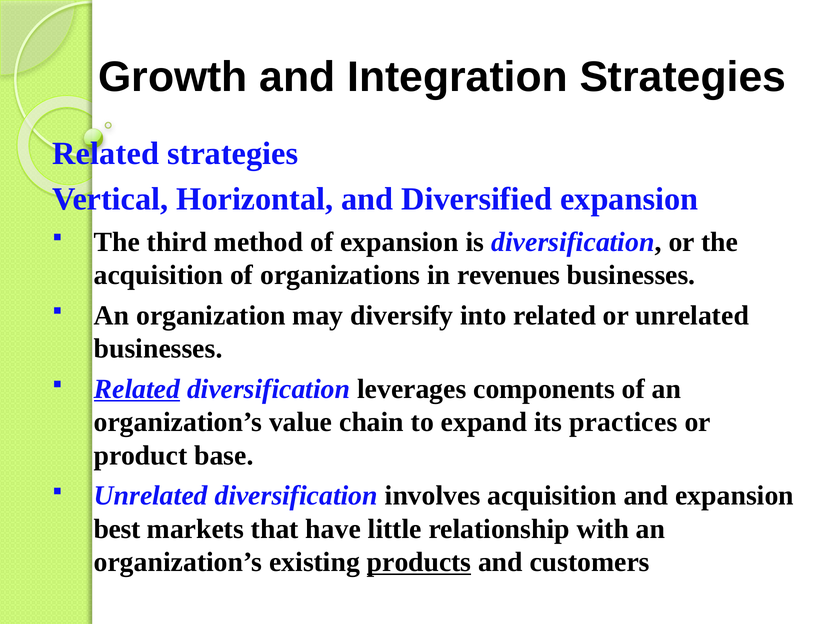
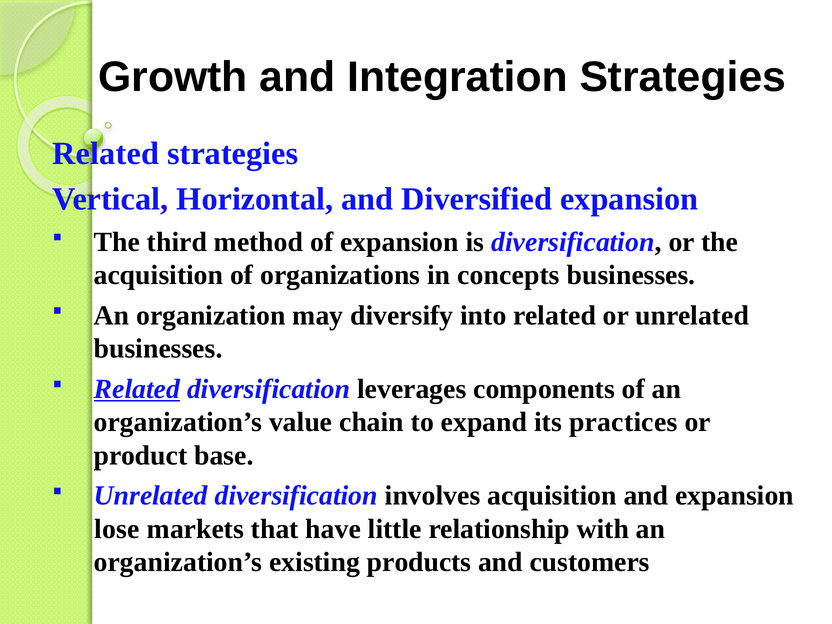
revenues: revenues -> concepts
best: best -> lose
products underline: present -> none
